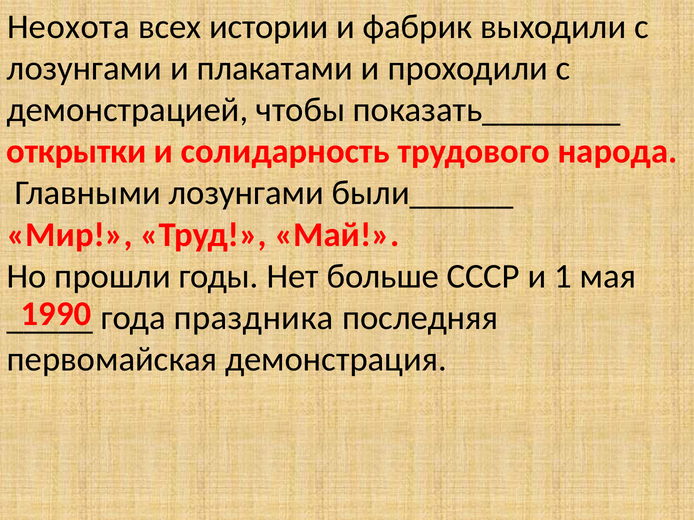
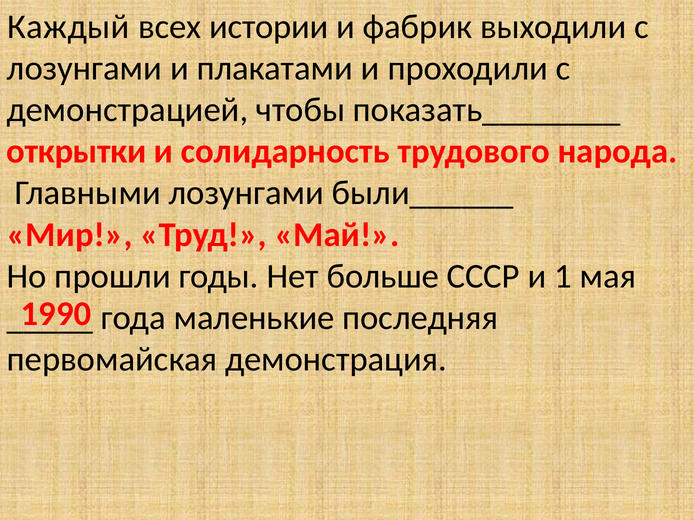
Неохота: Неохота -> Каждый
праздника: праздника -> маленькие
